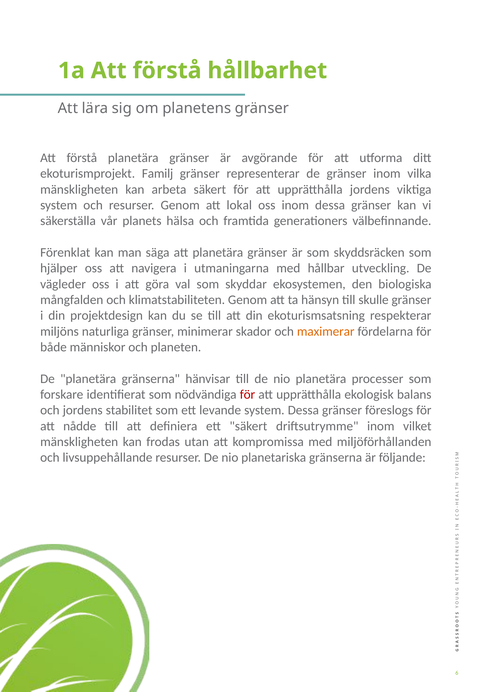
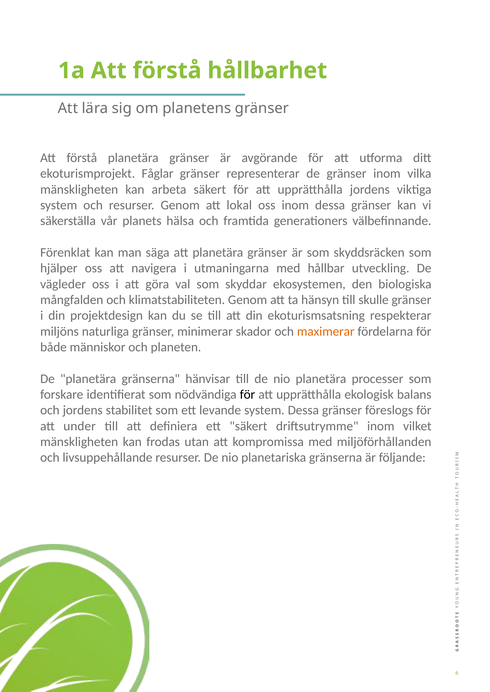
Familj: Familj -> Fåglar
för at (247, 395) colour: red -> black
nådde: nådde -> under
